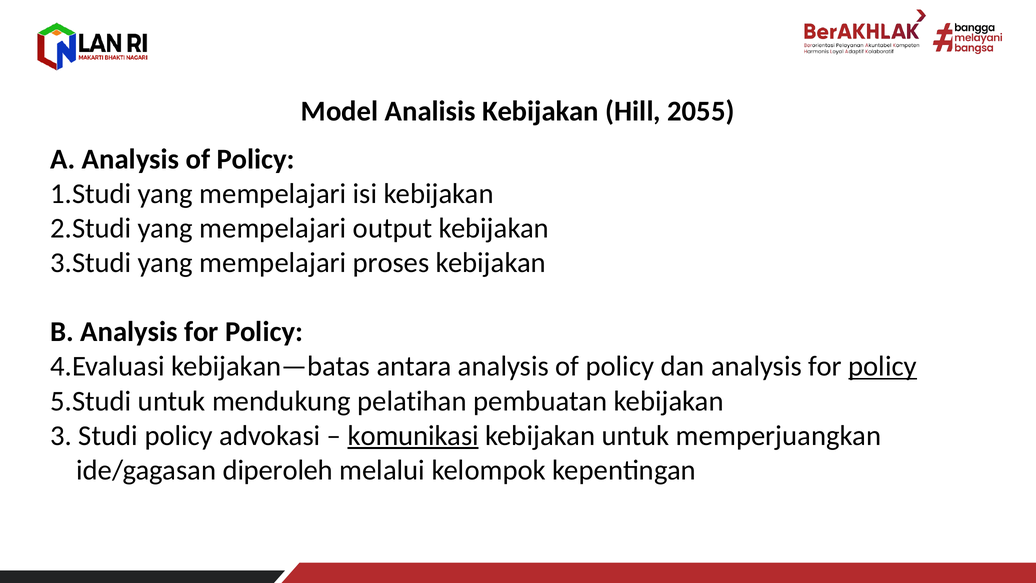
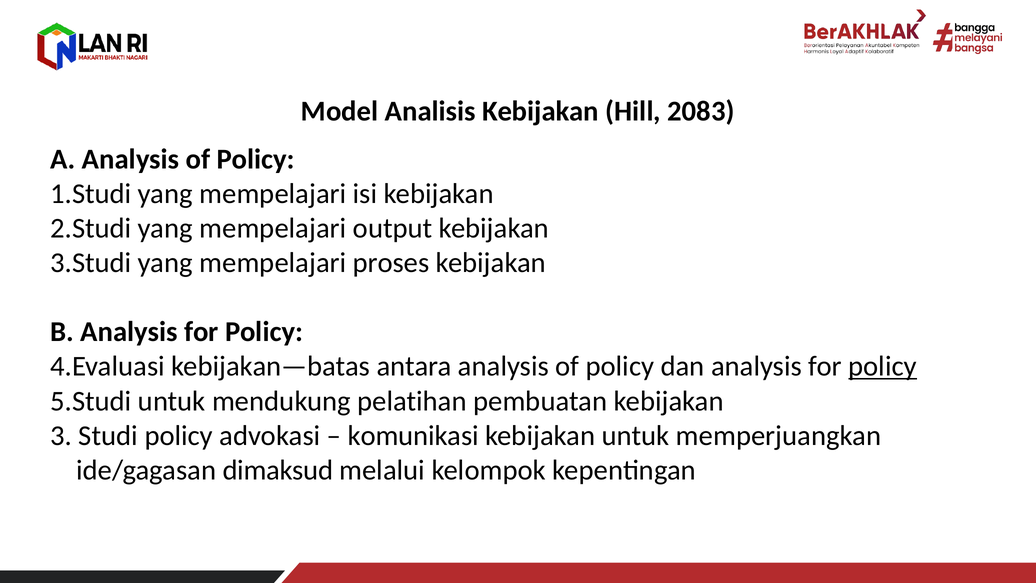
2055: 2055 -> 2083
komunikasi underline: present -> none
diperoleh: diperoleh -> dimaksud
